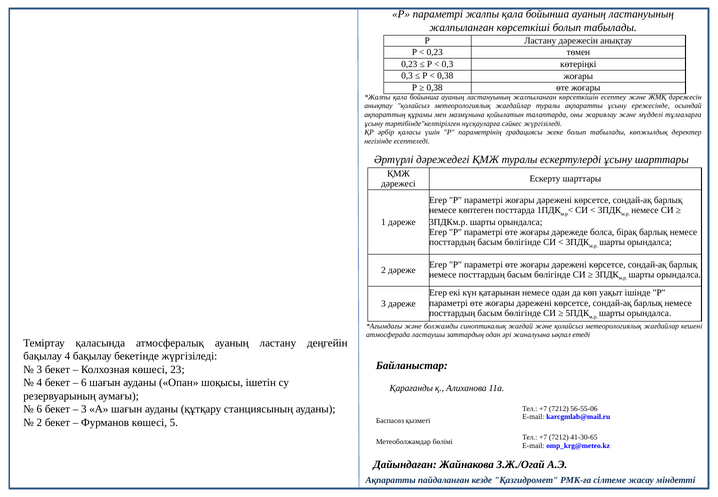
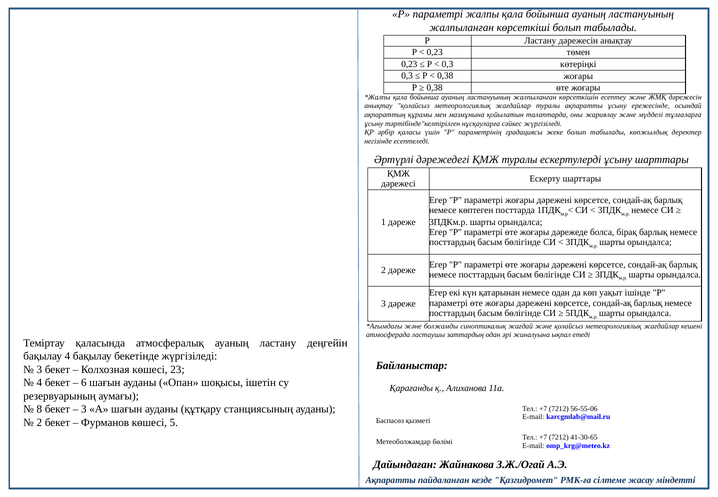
6 at (39, 409): 6 -> 8
